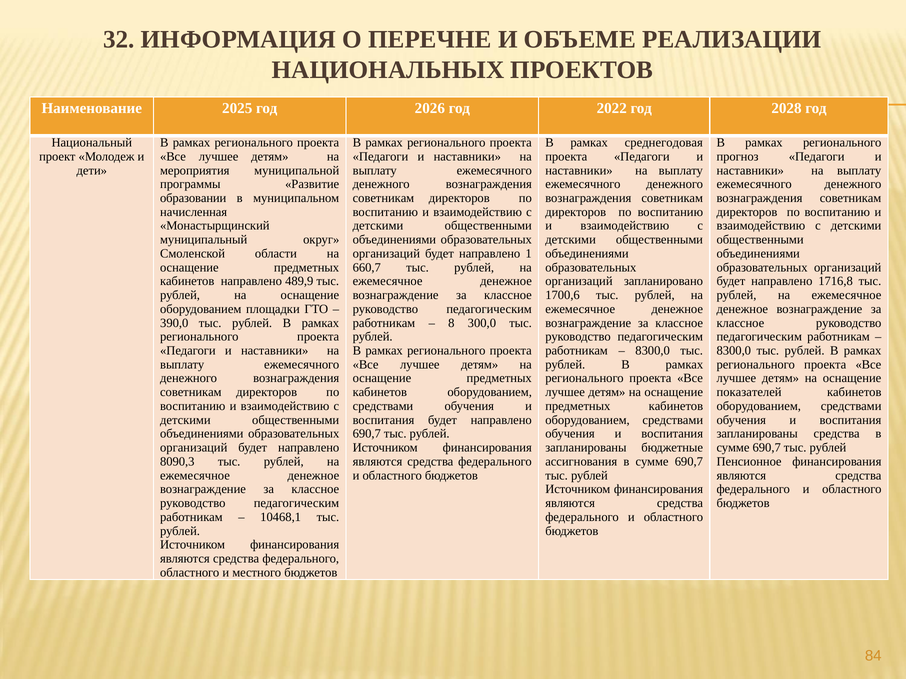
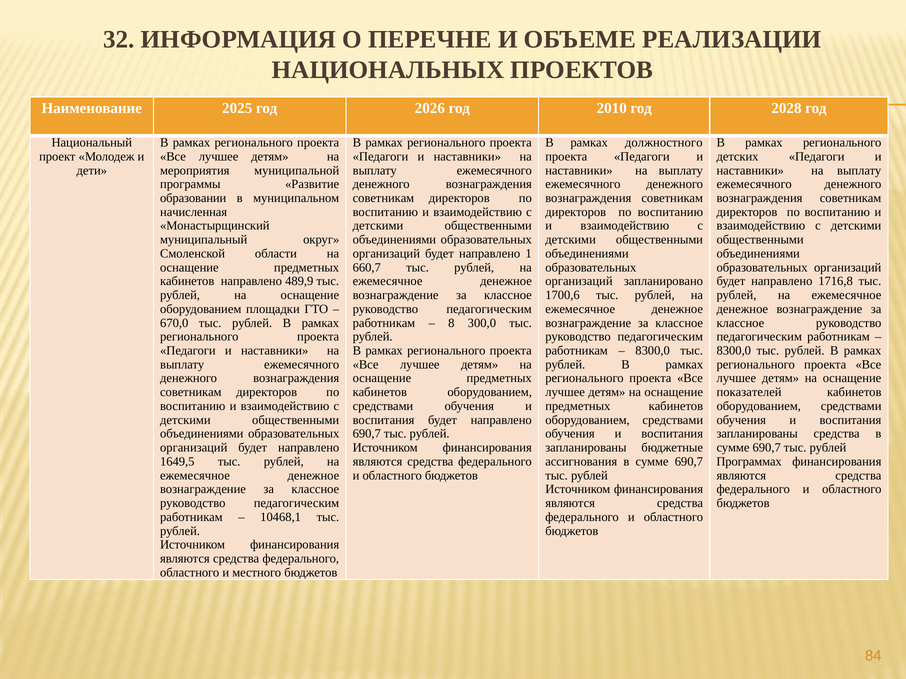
2022: 2022 -> 2010
среднегодовая: среднегодовая -> должностного
прогноз: прогноз -> детских
390,0: 390,0 -> 670,0
8090,3: 8090,3 -> 1649,5
Пенсионное: Пенсионное -> Программах
